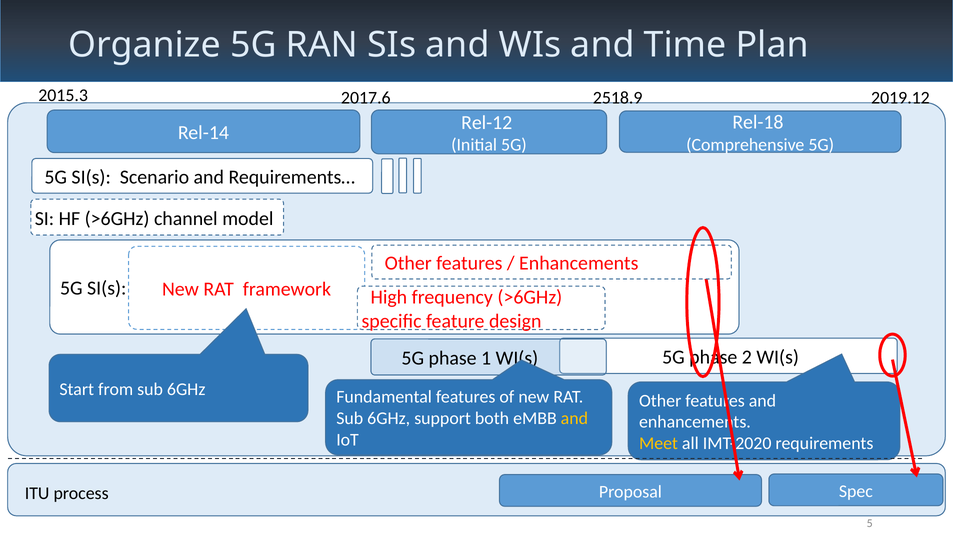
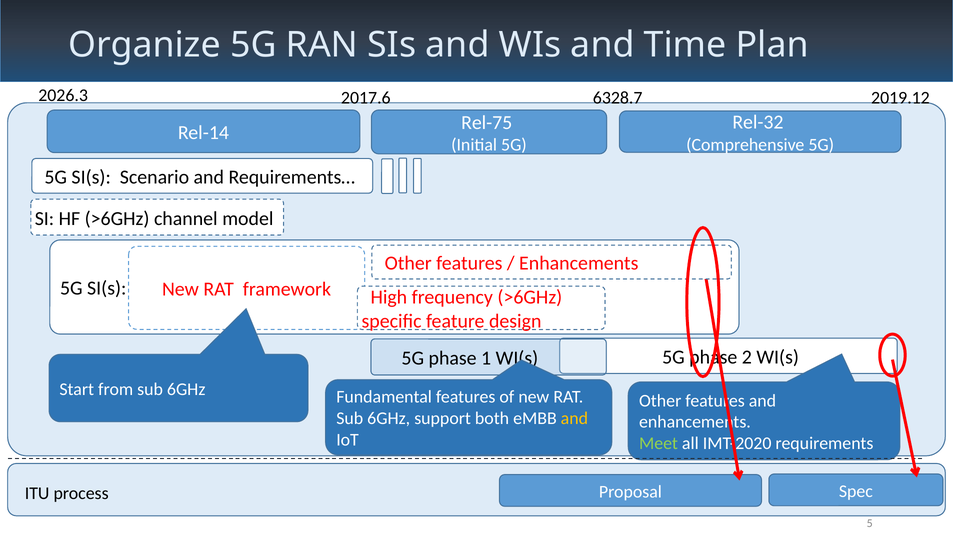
2015.3: 2015.3 -> 2026.3
2518.9: 2518.9 -> 6328.7
Rel-18: Rel-18 -> Rel-32
Rel-12: Rel-12 -> Rel-75
Meet colour: yellow -> light green
